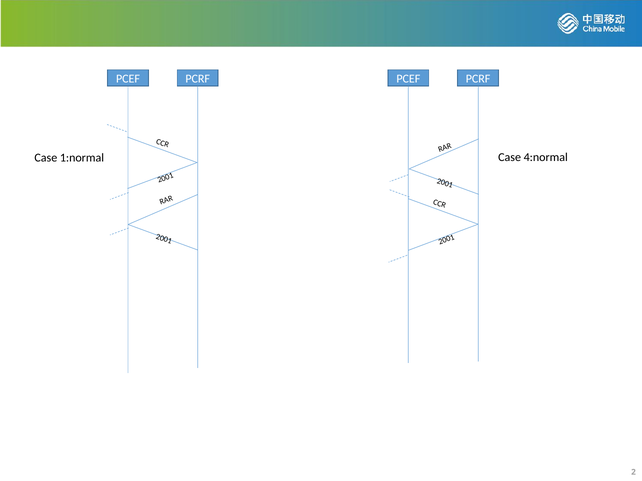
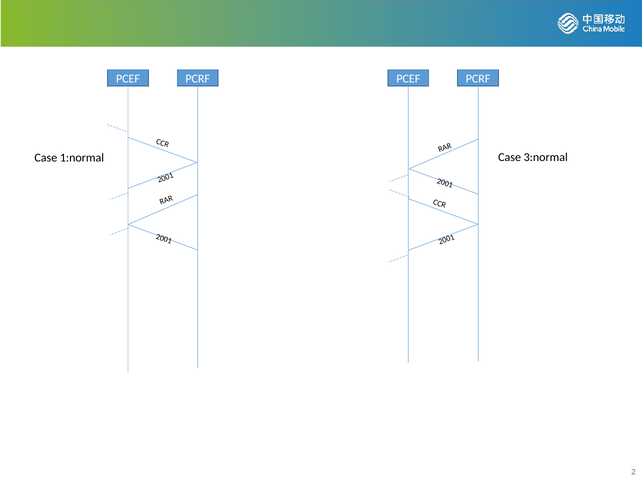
4:normal: 4:normal -> 3:normal
